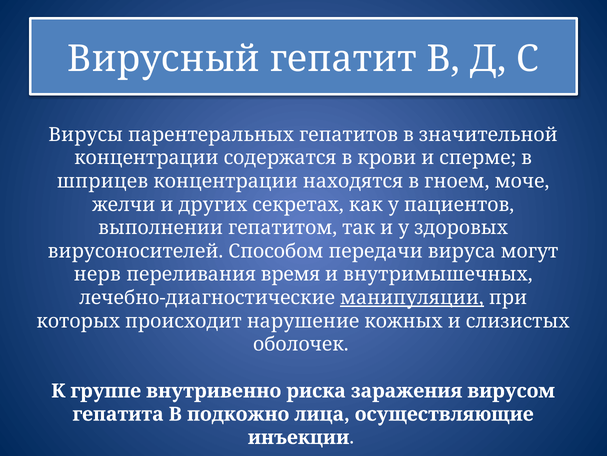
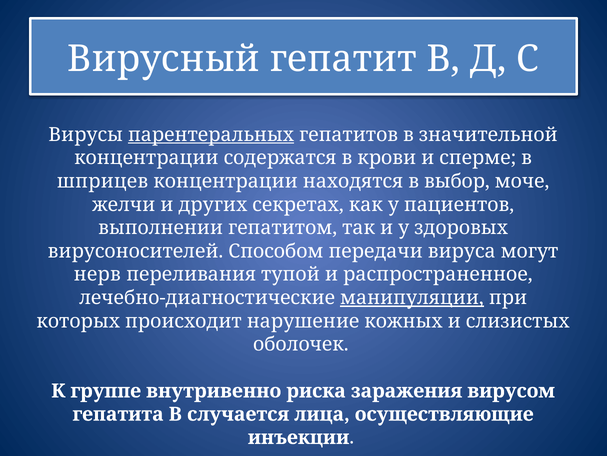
парентеральных underline: none -> present
гноем: гноем -> выбор
время: время -> тупой
внутримышечных: внутримышечных -> распространенное
подкожно: подкожно -> случается
